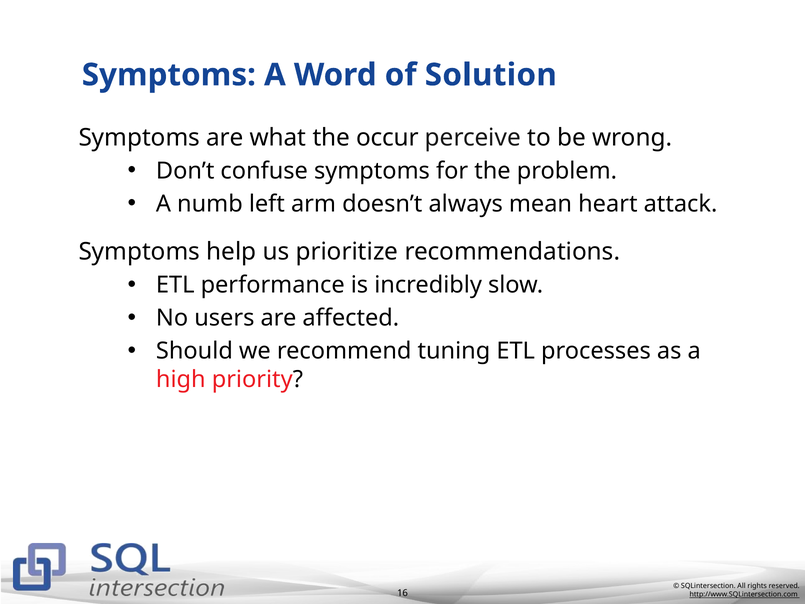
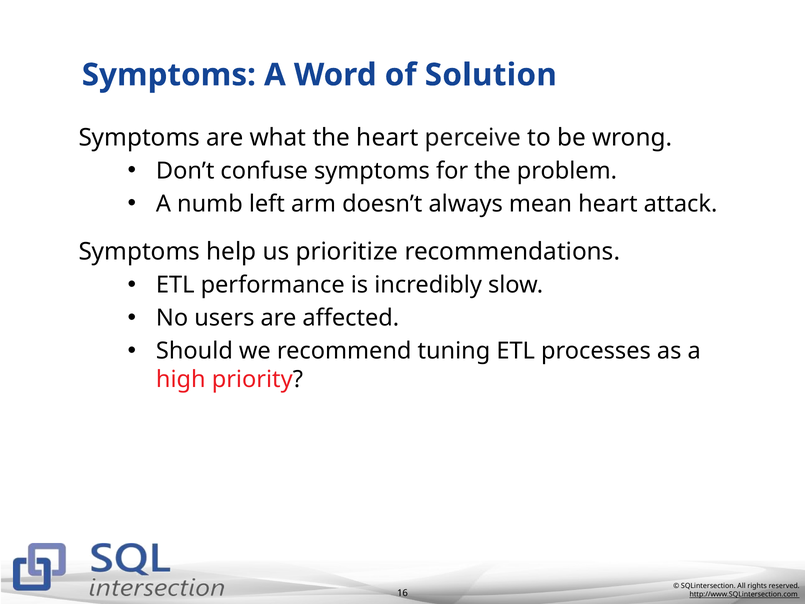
the occur: occur -> heart
